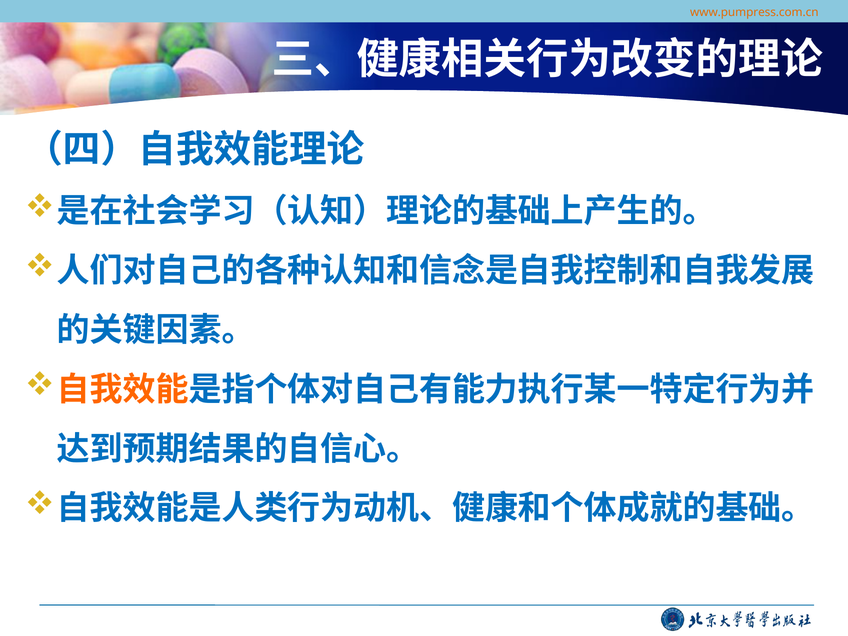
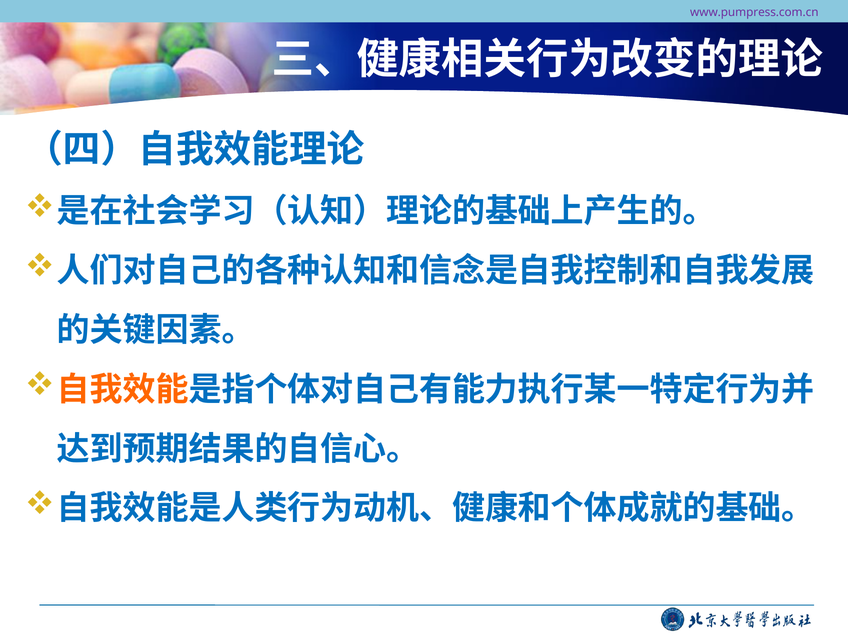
www.pumpress.com.cn colour: orange -> purple
